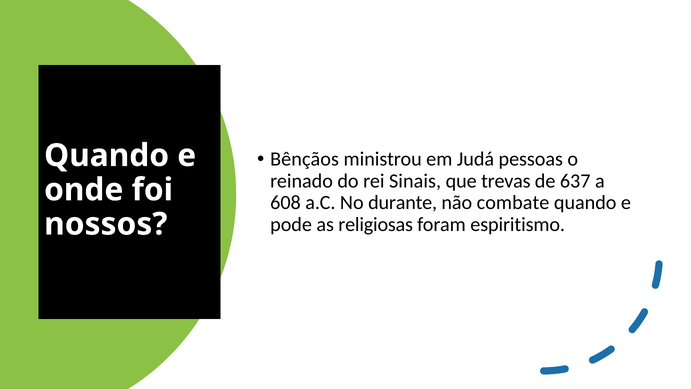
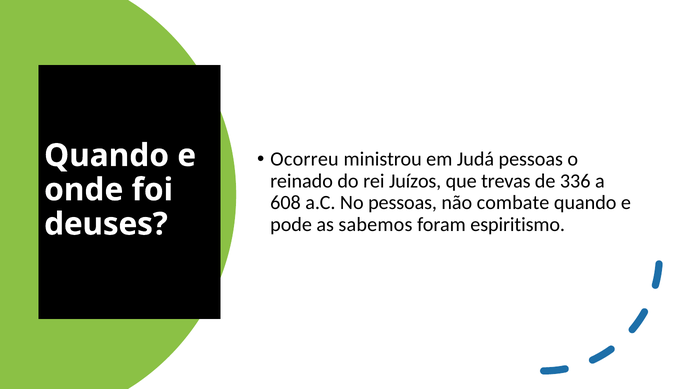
Bênçãos: Bênçãos -> Ocorreu
Sinais: Sinais -> Juízos
637: 637 -> 336
No durante: durante -> pessoas
religiosas: religiosas -> sabemos
nossos: nossos -> deuses
